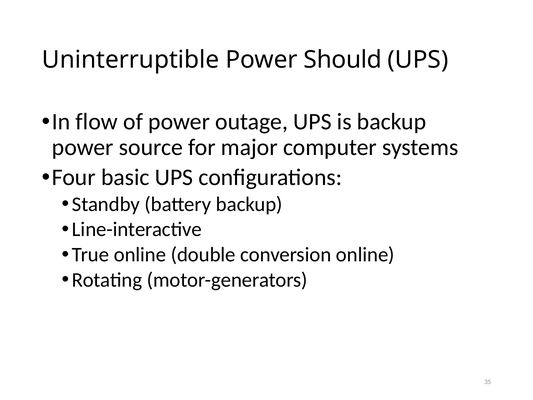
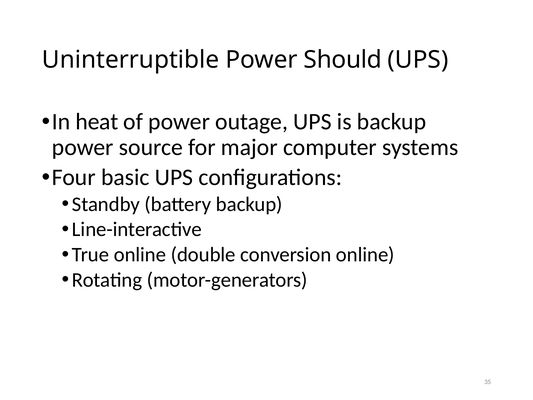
flow: flow -> heat
